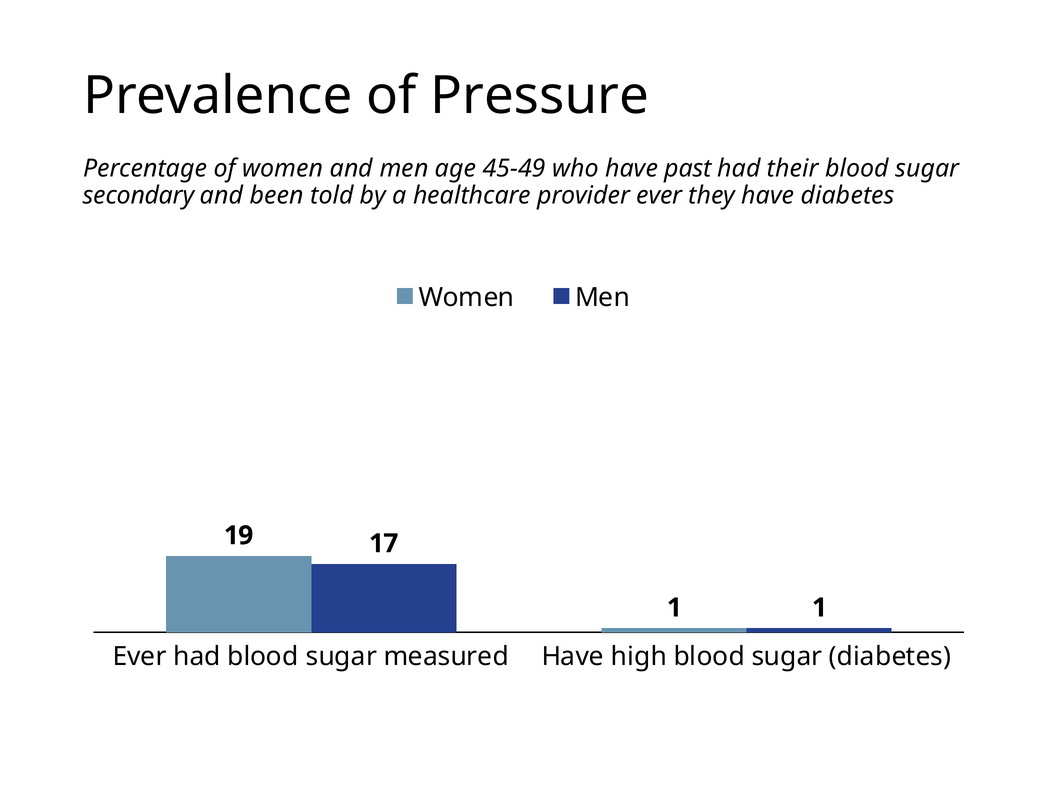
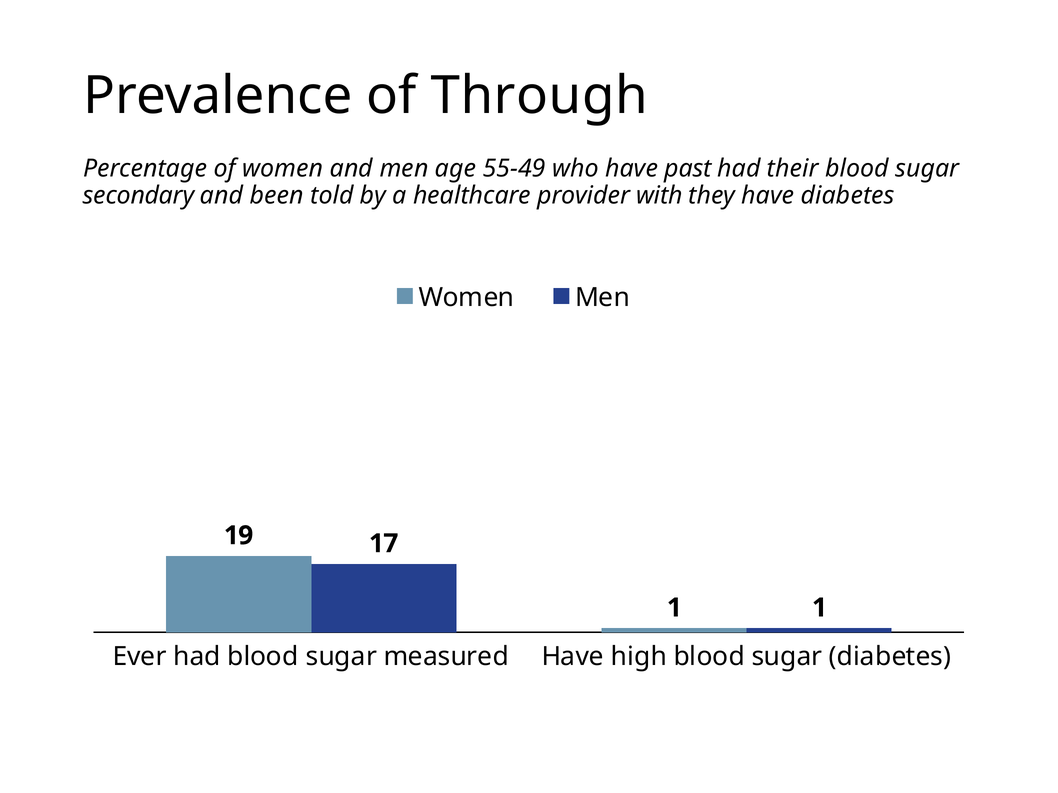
Pressure: Pressure -> Through
45-49: 45-49 -> 55-49
provider ever: ever -> with
